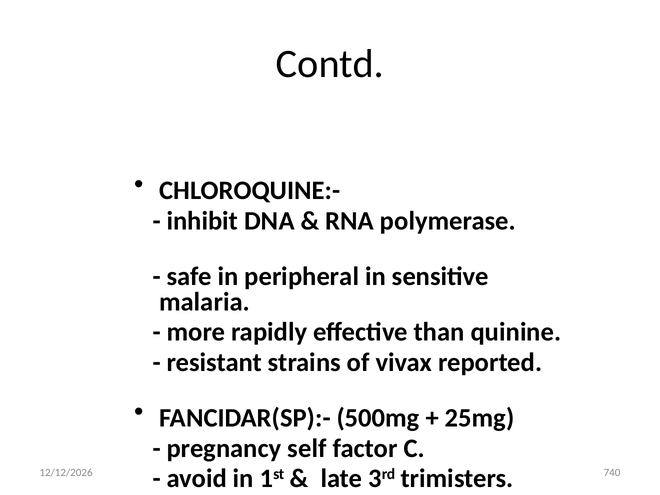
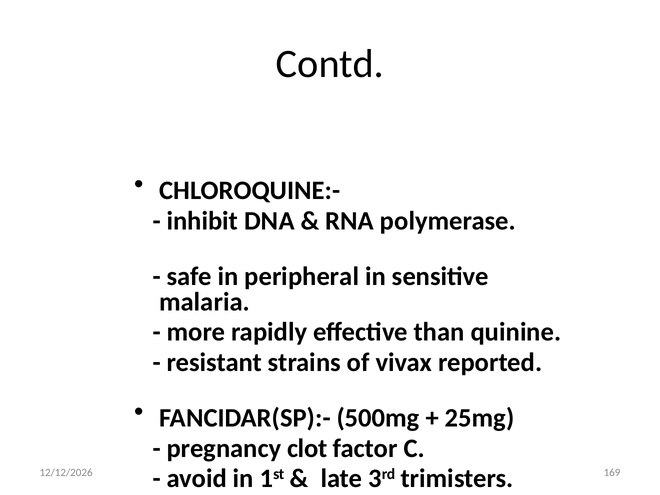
self: self -> clot
740: 740 -> 169
